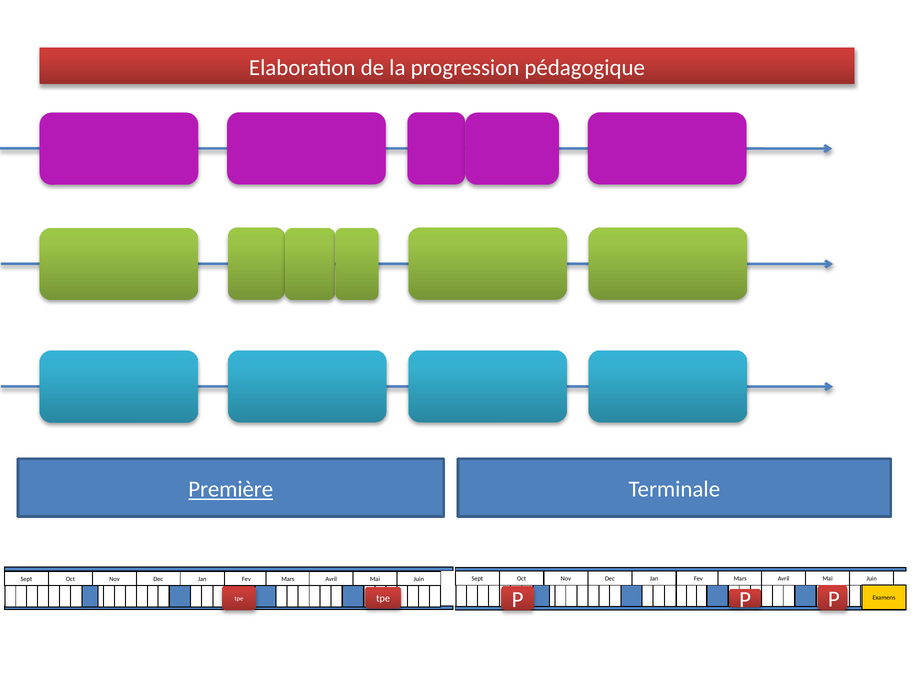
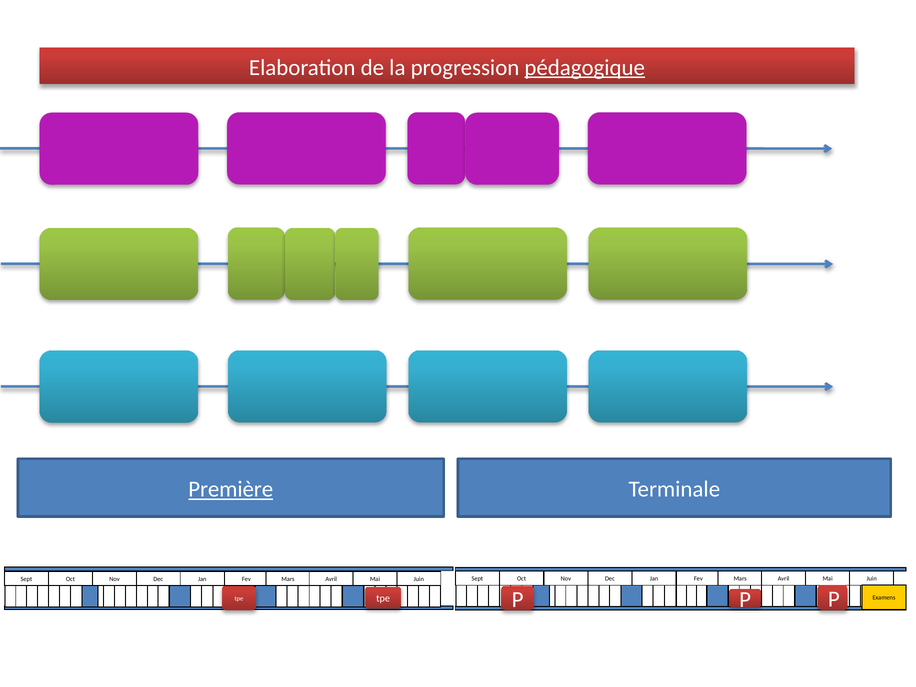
pédagogique underline: none -> present
